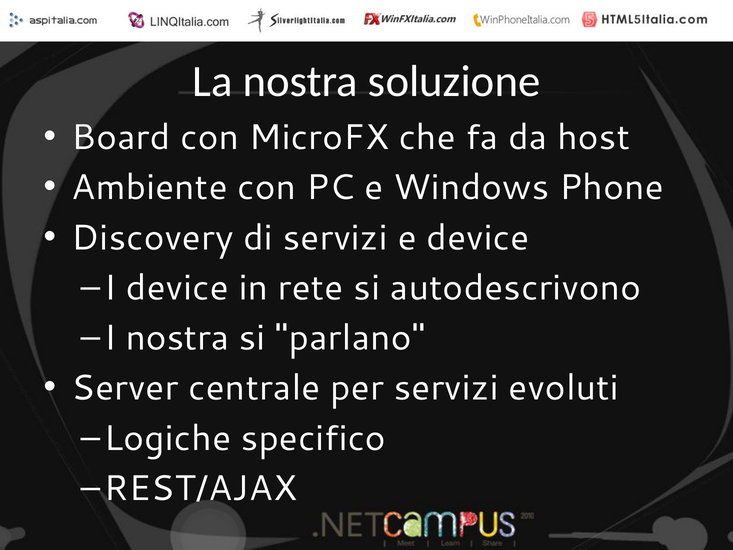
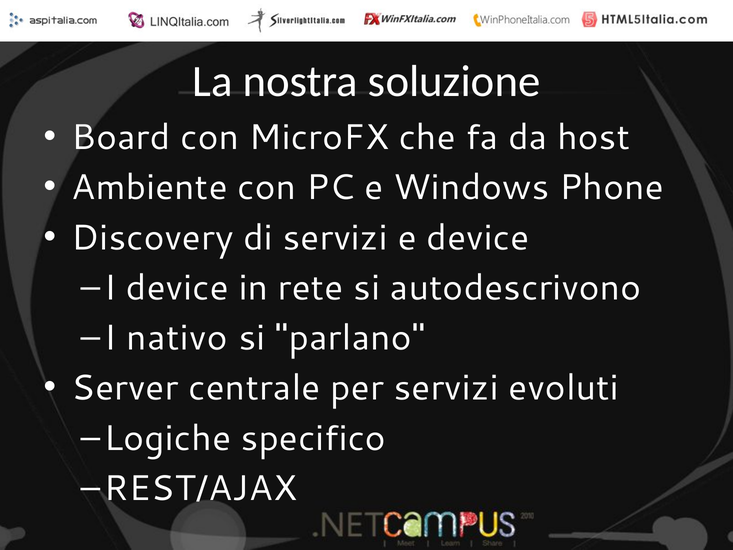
I nostra: nostra -> nativo
